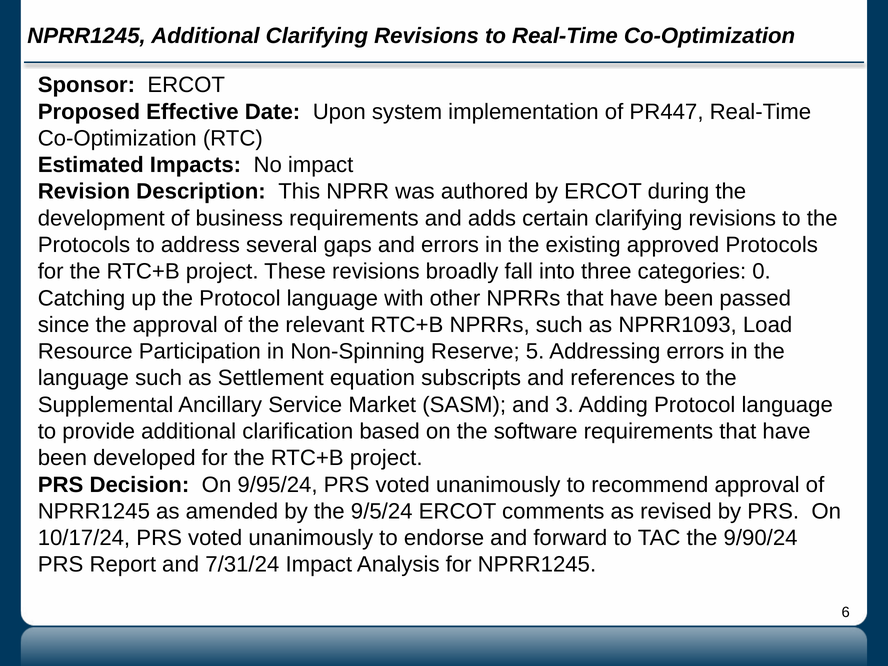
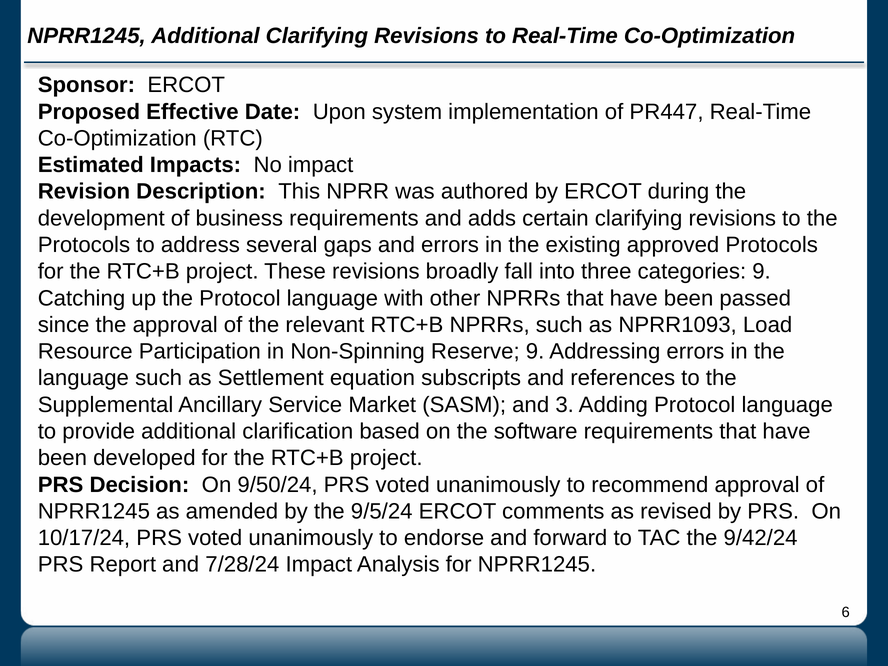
categories 0: 0 -> 9
Reserve 5: 5 -> 9
9/95/24: 9/95/24 -> 9/50/24
9/90/24: 9/90/24 -> 9/42/24
7/31/24: 7/31/24 -> 7/28/24
